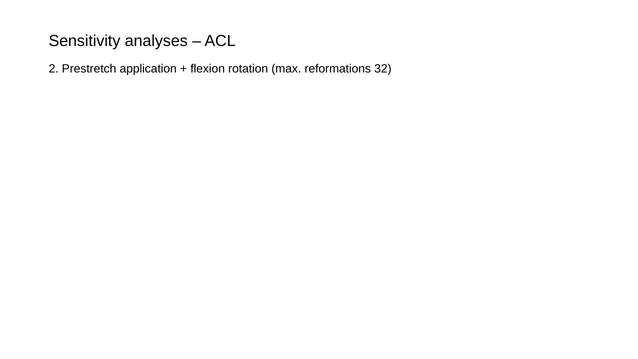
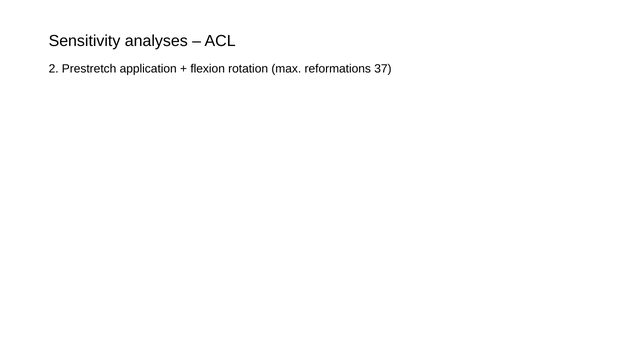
32: 32 -> 37
